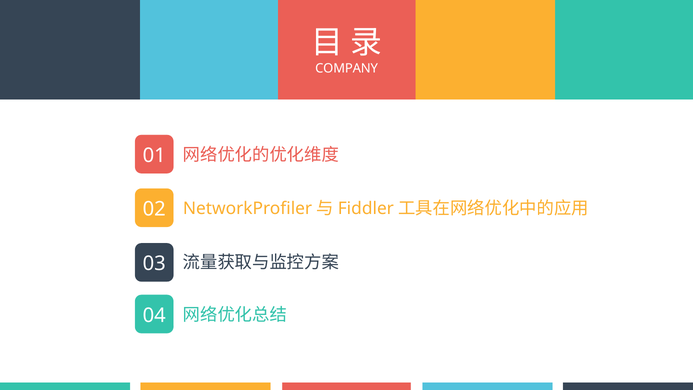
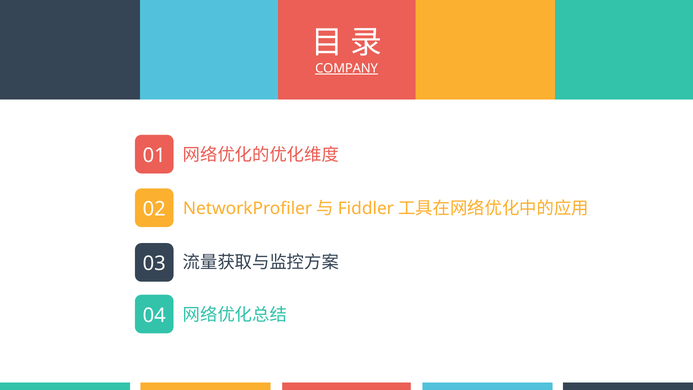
COMPANY underline: none -> present
